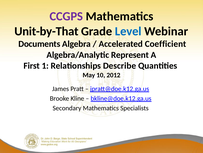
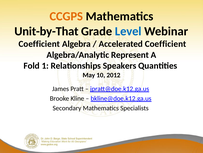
CCGPS colour: purple -> orange
Documents at (39, 44): Documents -> Coefficient
First: First -> Fold
Describe: Describe -> Speakers
